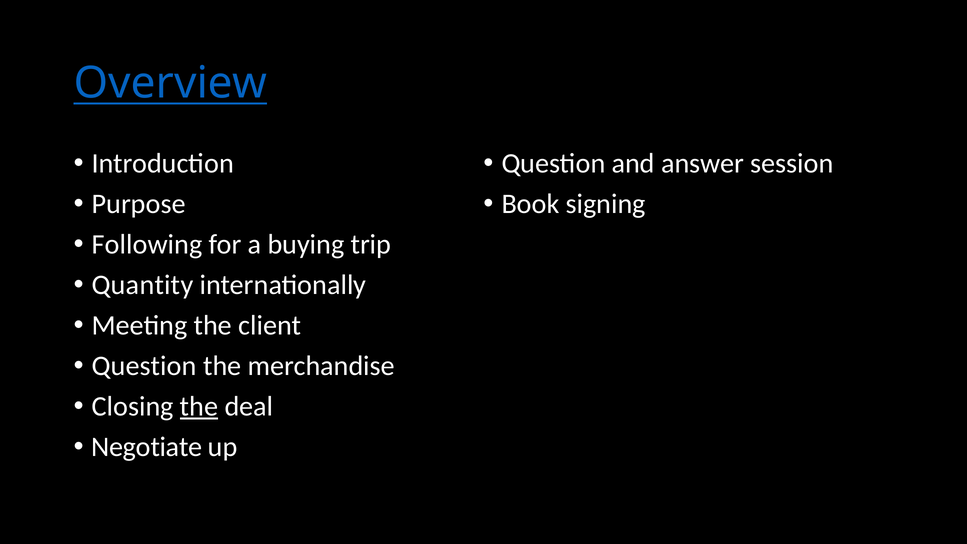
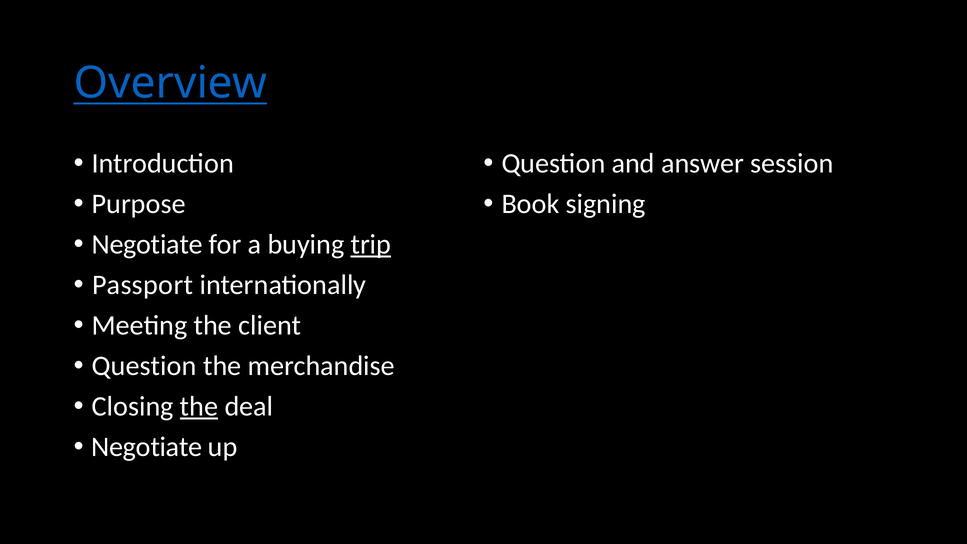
Following at (147, 244): Following -> Negotiate
trip underline: none -> present
Quantity: Quantity -> Passport
